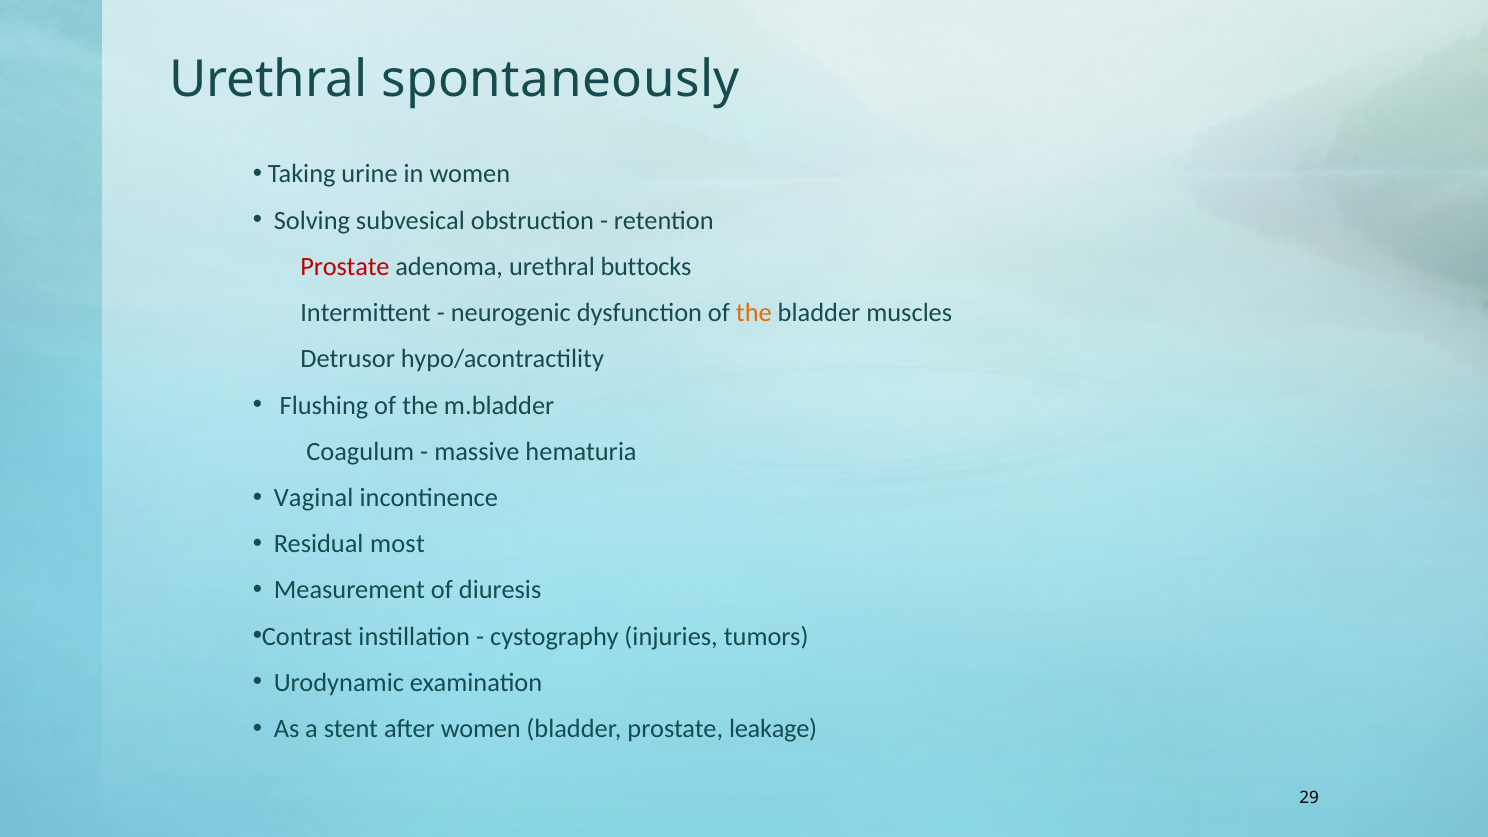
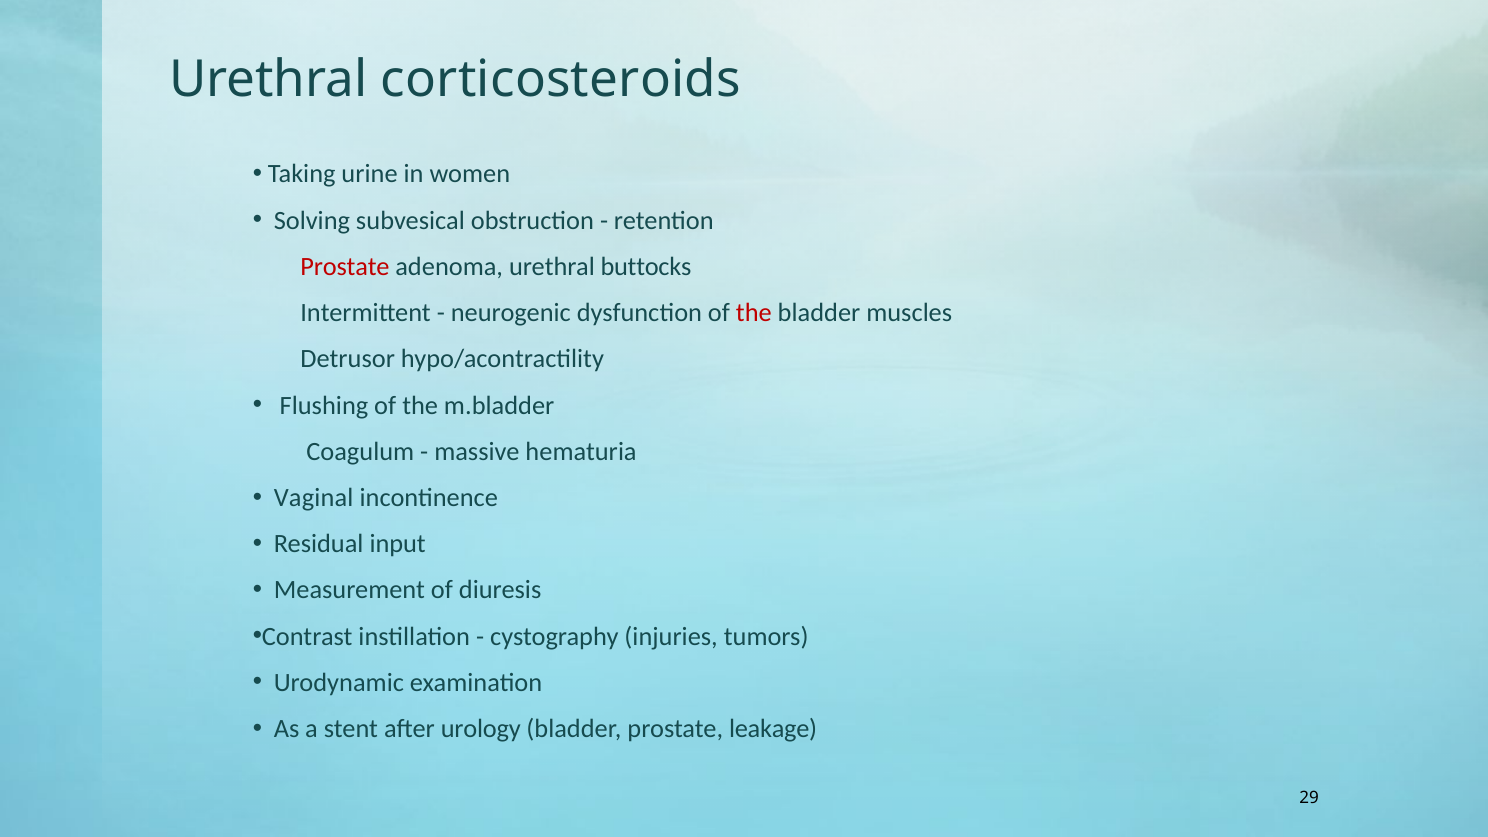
spontaneously: spontaneously -> corticosteroids
the at (754, 313) colour: orange -> red
most: most -> input
after women: women -> urology
